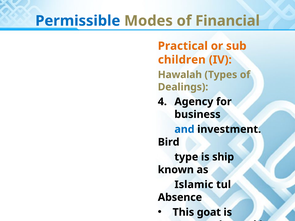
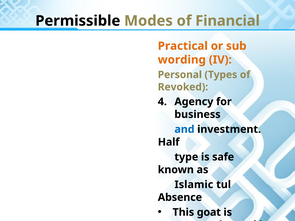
Permissible colour: blue -> black
children: children -> wording
Hawalah: Hawalah -> Personal
Dealings: Dealings -> Revoked
Bird: Bird -> Half
ship: ship -> safe
